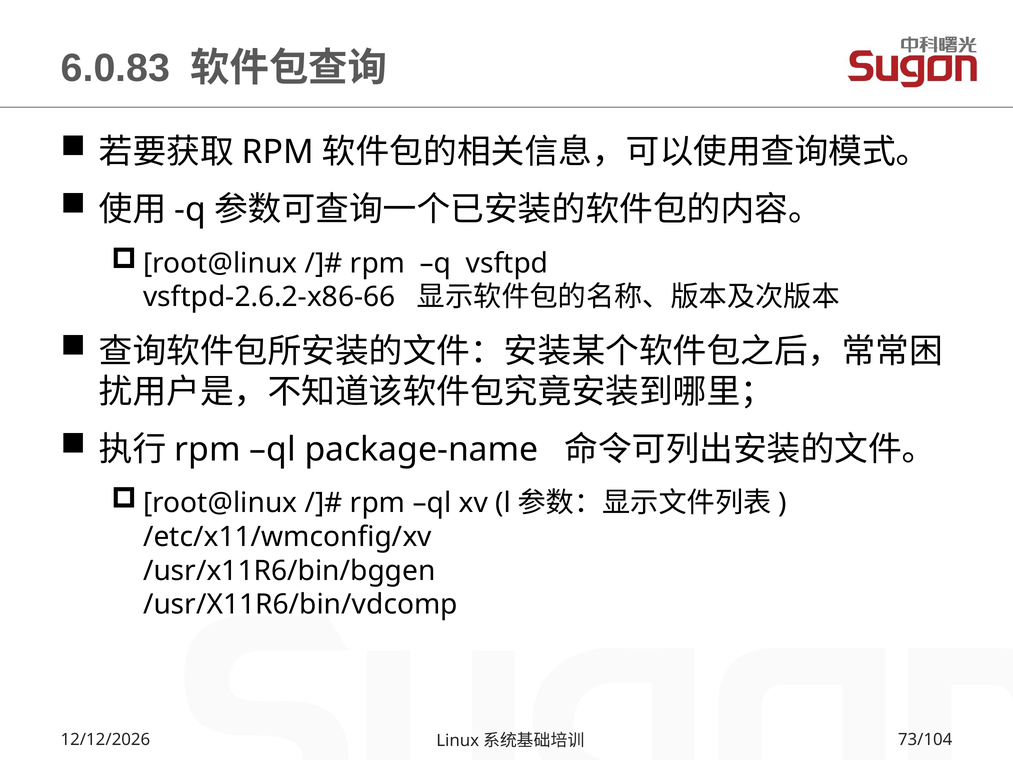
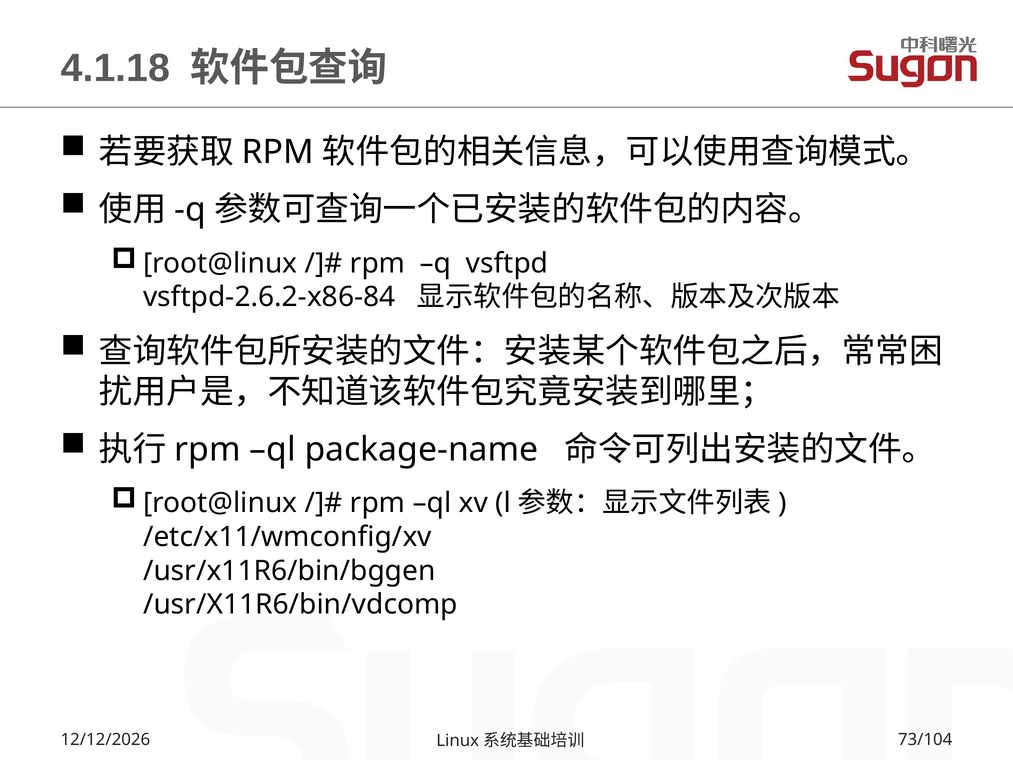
6.0.83: 6.0.83 -> 4.1.18
vsftpd-2.6.2-x86-66: vsftpd-2.6.2-x86-66 -> vsftpd-2.6.2-x86-84
